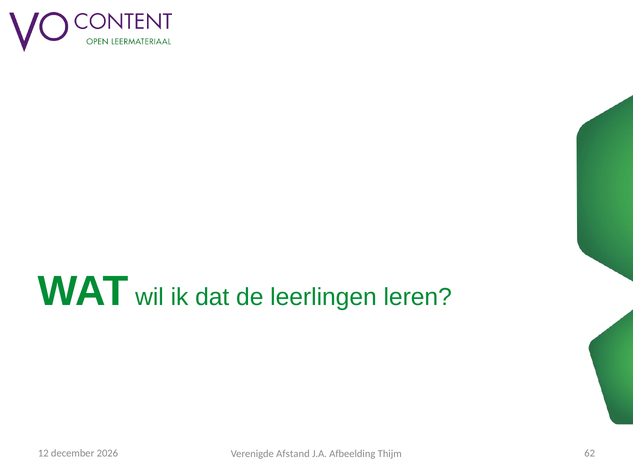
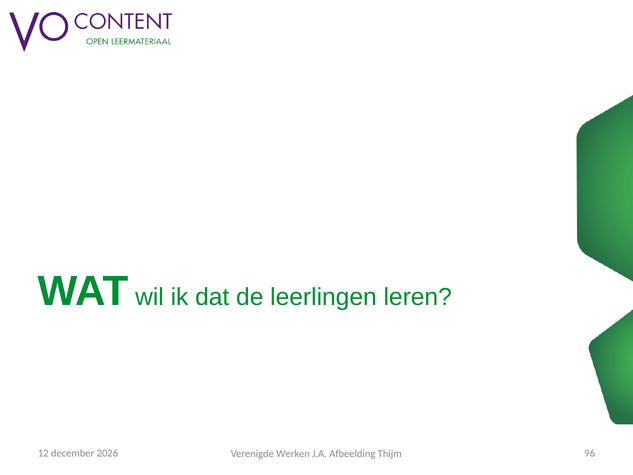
Afstand: Afstand -> Werken
62: 62 -> 96
